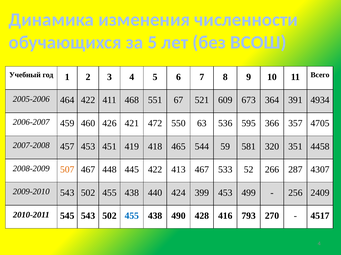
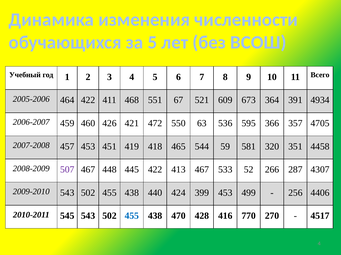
507 colour: orange -> purple
2409: 2409 -> 4406
490: 490 -> 470
793: 793 -> 770
